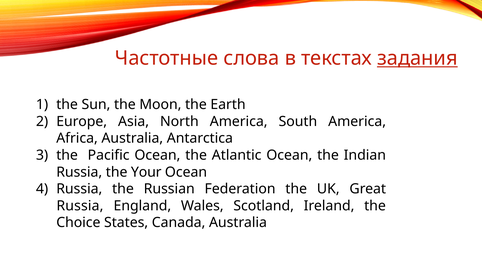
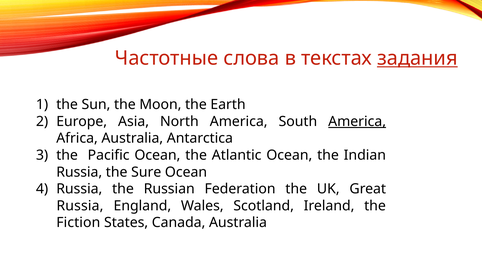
America at (357, 121) underline: none -> present
Your: Your -> Sure
Choice: Choice -> Fiction
